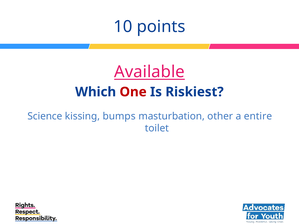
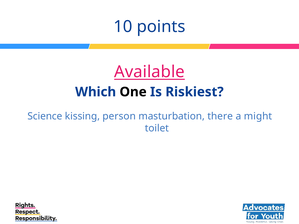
One colour: red -> black
bumps: bumps -> person
other: other -> there
entire: entire -> might
